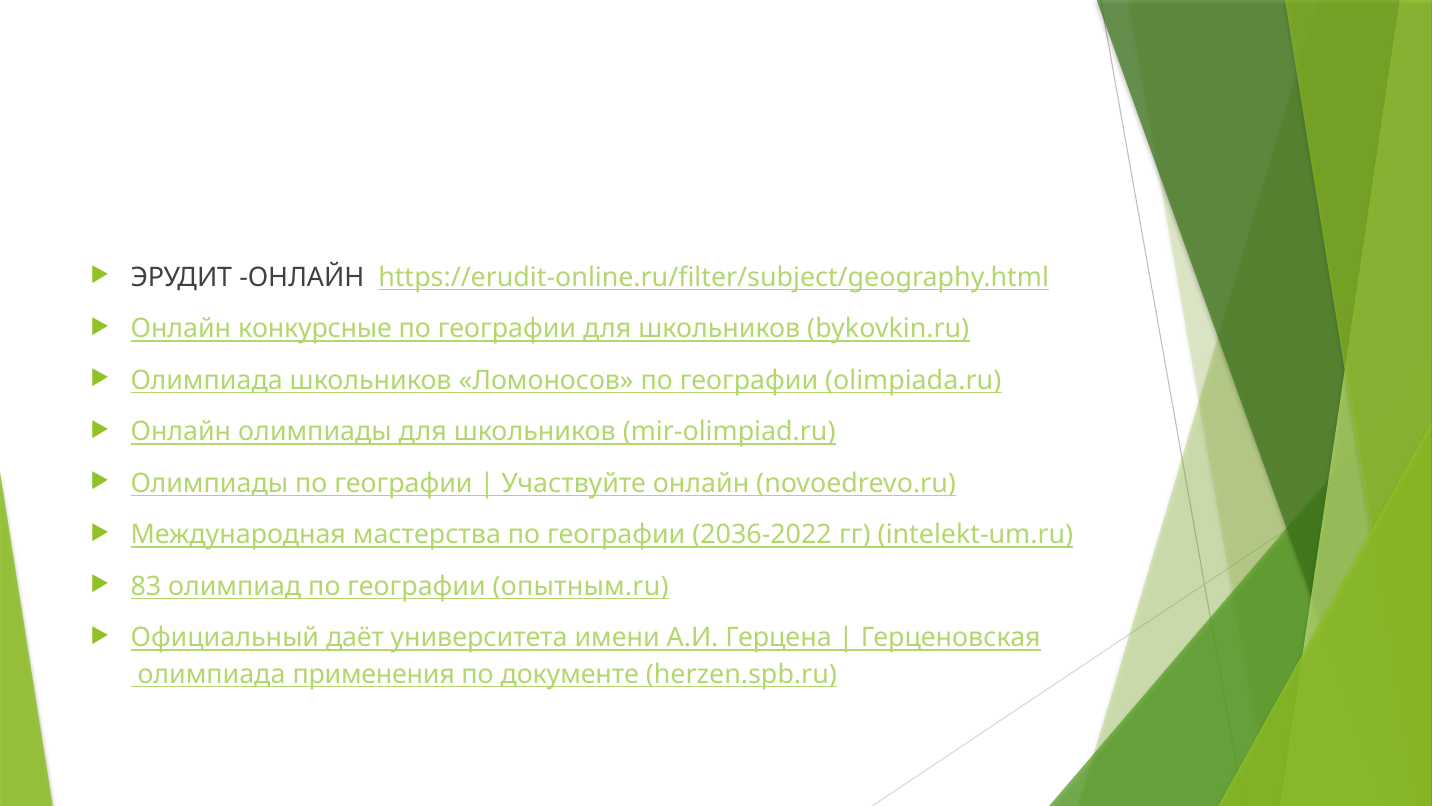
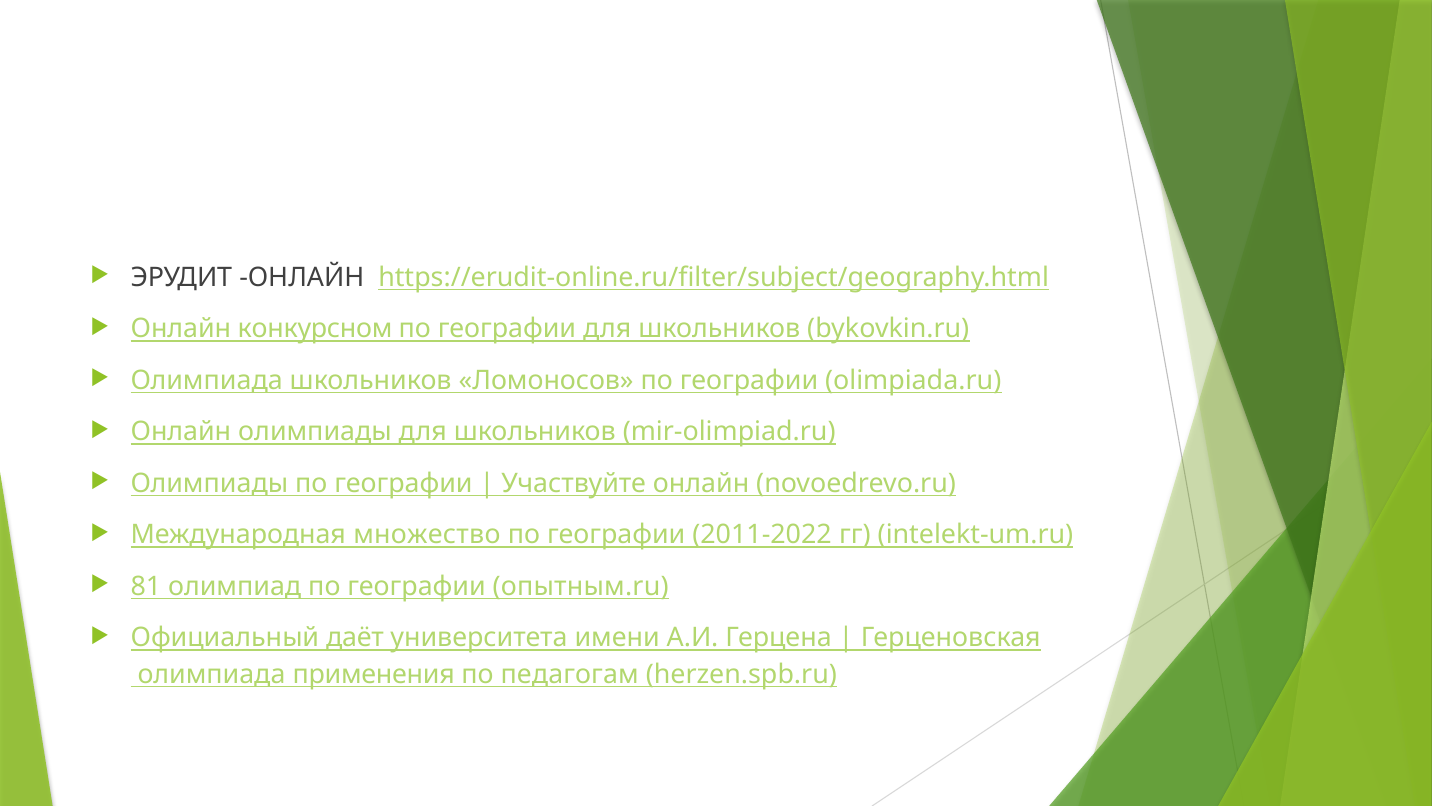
конкурсные: конкурсные -> конкурсном
мастерства: мастерства -> множество
2036-2022: 2036-2022 -> 2011-2022
83: 83 -> 81
документе: документе -> педагогам
